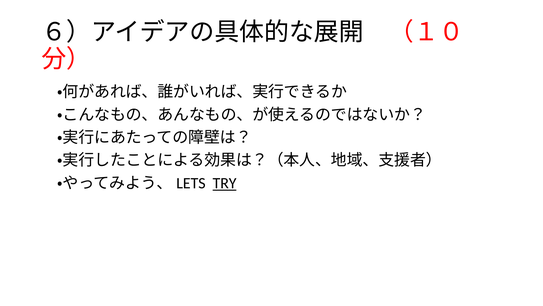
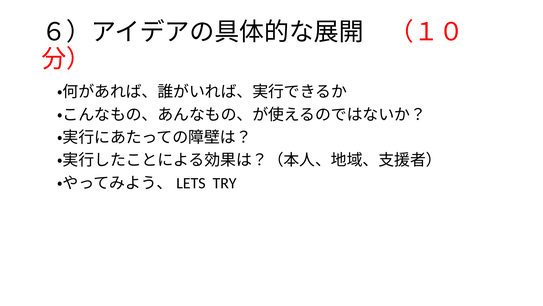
TRY underline: present -> none
